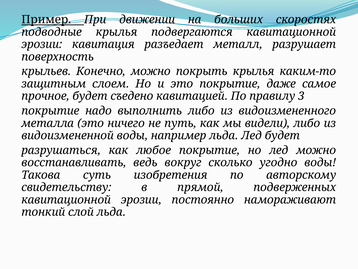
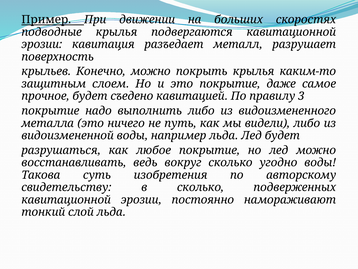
в прямой: прямой -> сколько
